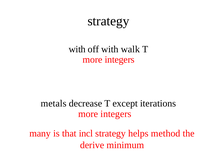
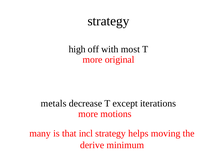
with at (77, 49): with -> high
walk: walk -> most
integers at (120, 59): integers -> original
integers at (116, 114): integers -> motions
method: method -> moving
